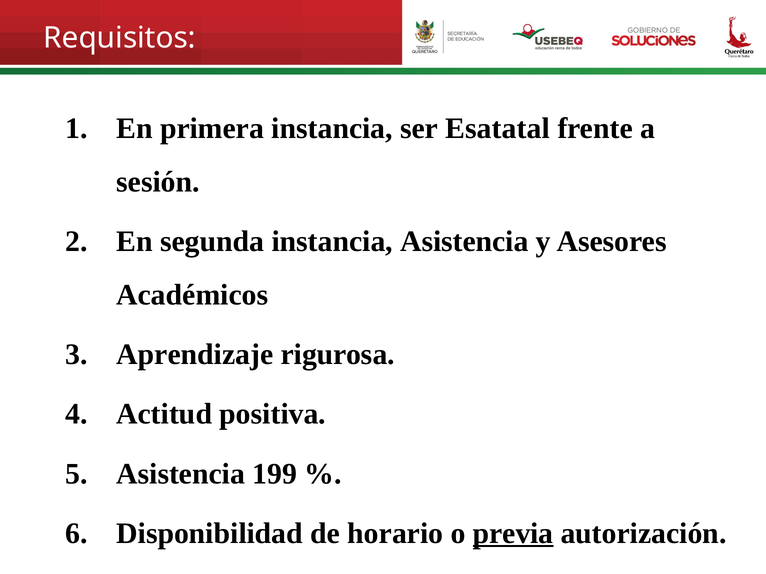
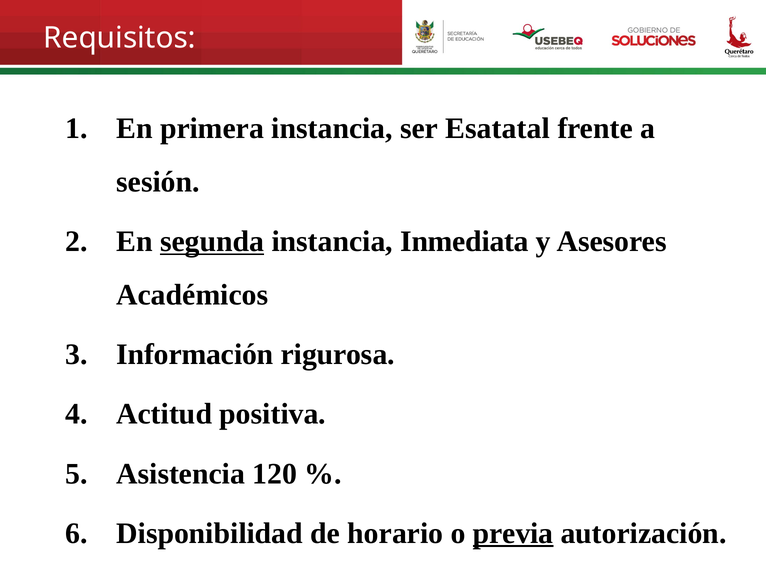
segunda underline: none -> present
instancia Asistencia: Asistencia -> Inmediata
Aprendizaje: Aprendizaje -> Información
199: 199 -> 120
